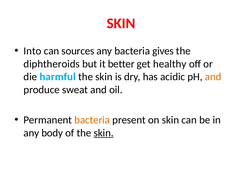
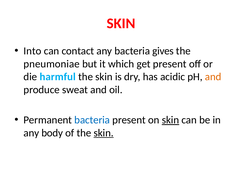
sources: sources -> contact
diphtheroids: diphtheroids -> pneumoniae
better: better -> which
get healthy: healthy -> present
bacteria at (92, 120) colour: orange -> blue
skin at (171, 120) underline: none -> present
